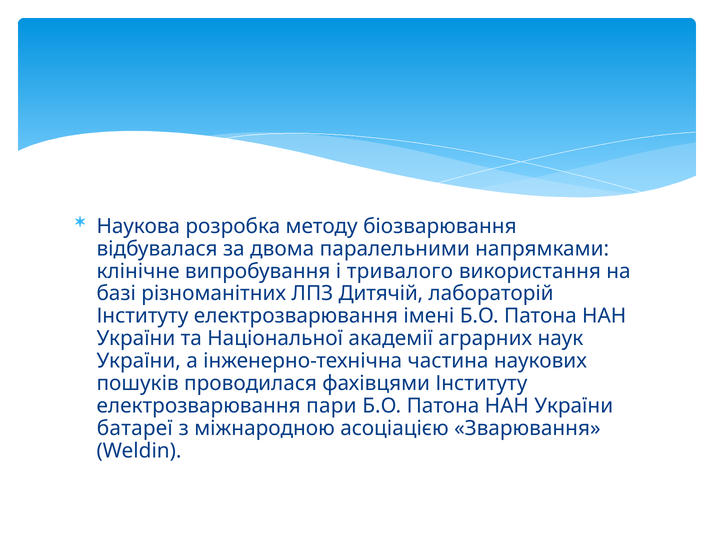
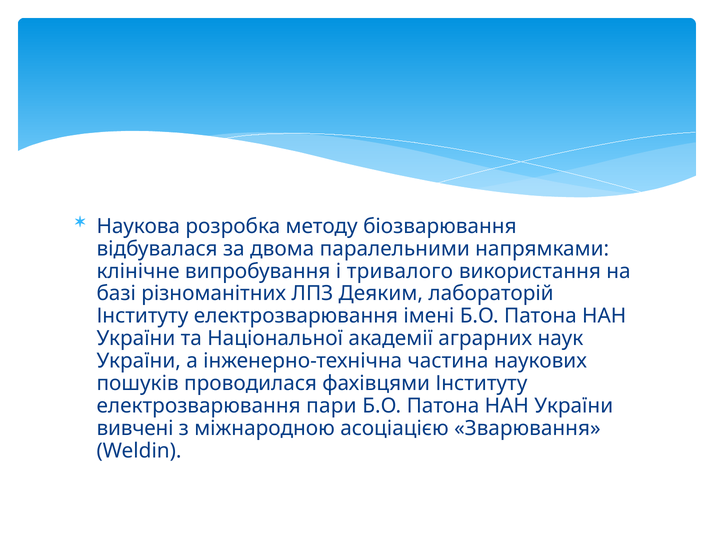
Дитячій: Дитячій -> Деяким
батареї: батареї -> вивчені
